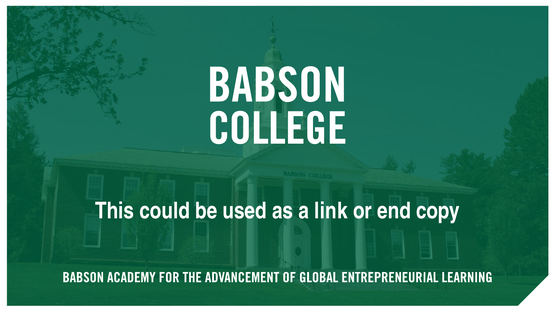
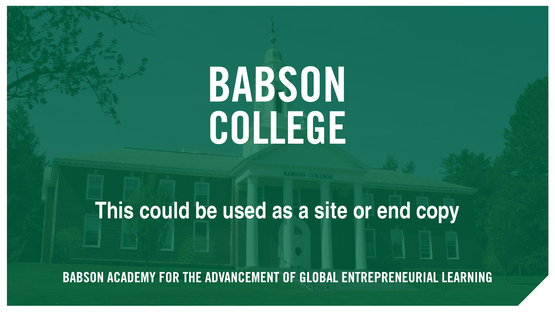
link: link -> site
